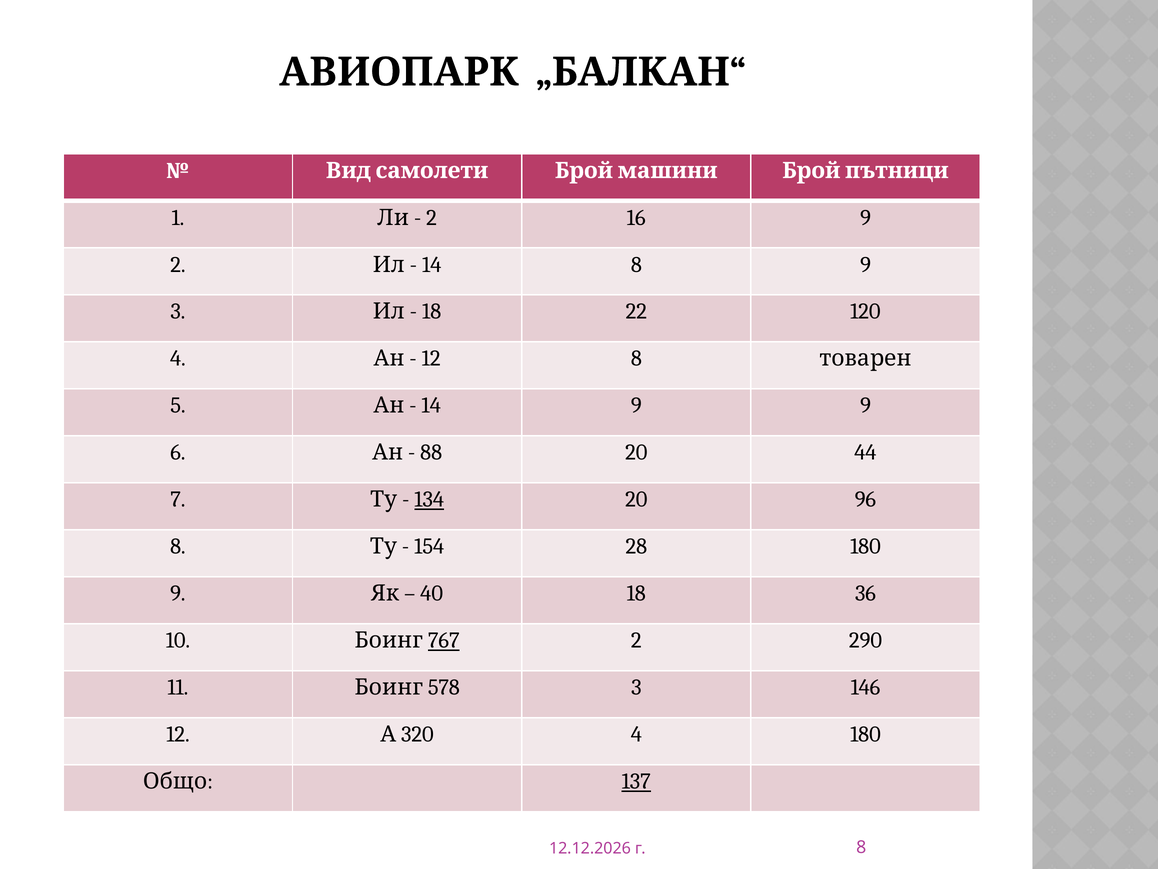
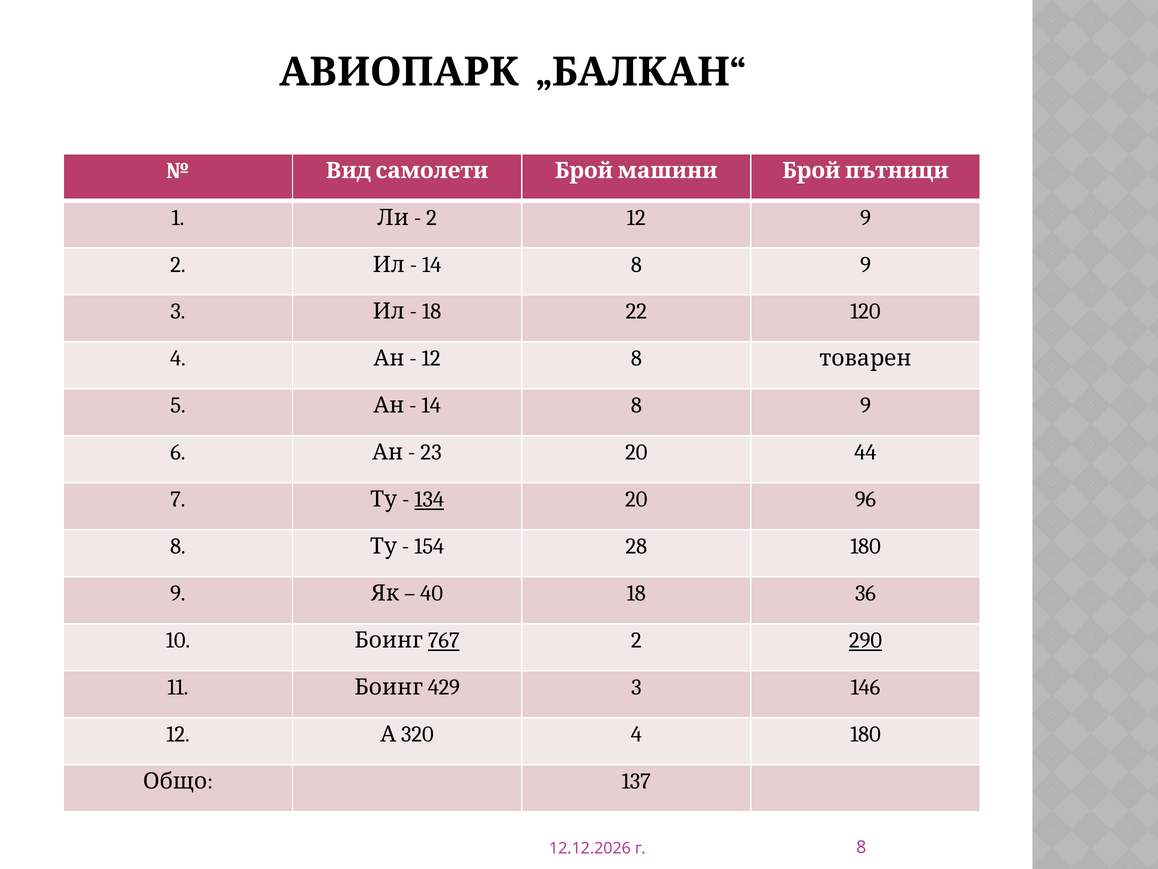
Ли 16: 16 -> 12
9 at (636, 405): 9 -> 8
88: 88 -> 23
290 underline: none -> present
578: 578 -> 429
137 underline: present -> none
